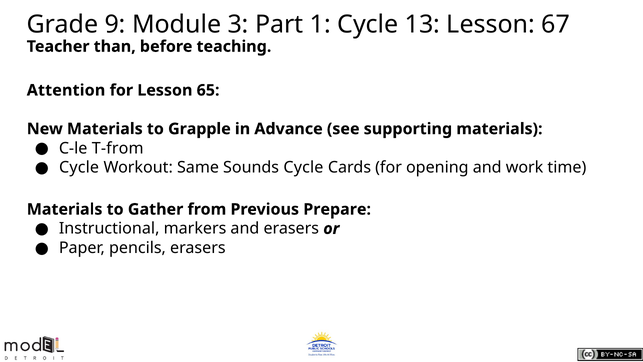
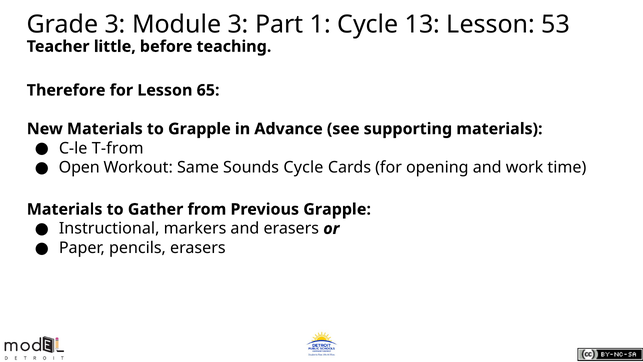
Grade 9: 9 -> 3
67: 67 -> 53
than: than -> little
Attention: Attention -> Therefore
Cycle at (79, 167): Cycle -> Open
Previous Prepare: Prepare -> Grapple
